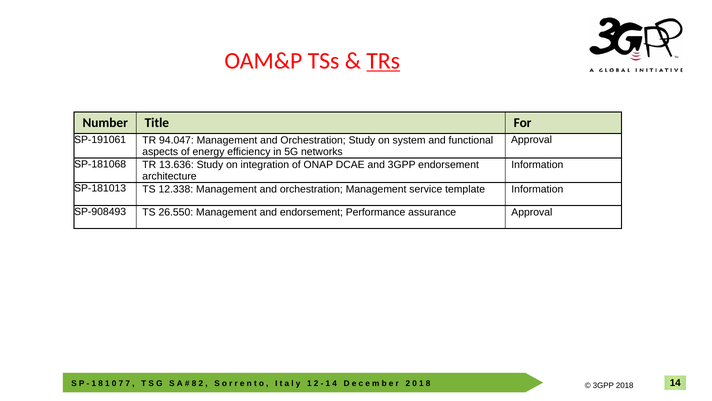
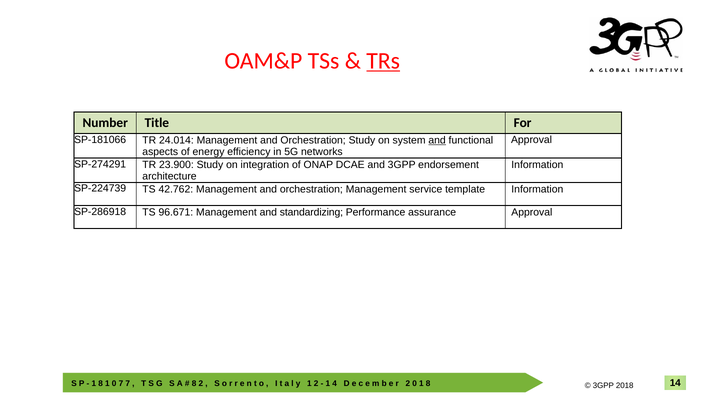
SP-191061: SP-191061 -> SP-181066
94.047: 94.047 -> 24.014
and at (437, 140) underline: none -> present
SP-181068: SP-181068 -> SP-274291
13.636: 13.636 -> 23.900
SP-181013: SP-181013 -> SP-224739
12.338: 12.338 -> 42.762
SP-908493: SP-908493 -> SP-286918
26.550: 26.550 -> 96.671
and endorsement: endorsement -> standardizing
